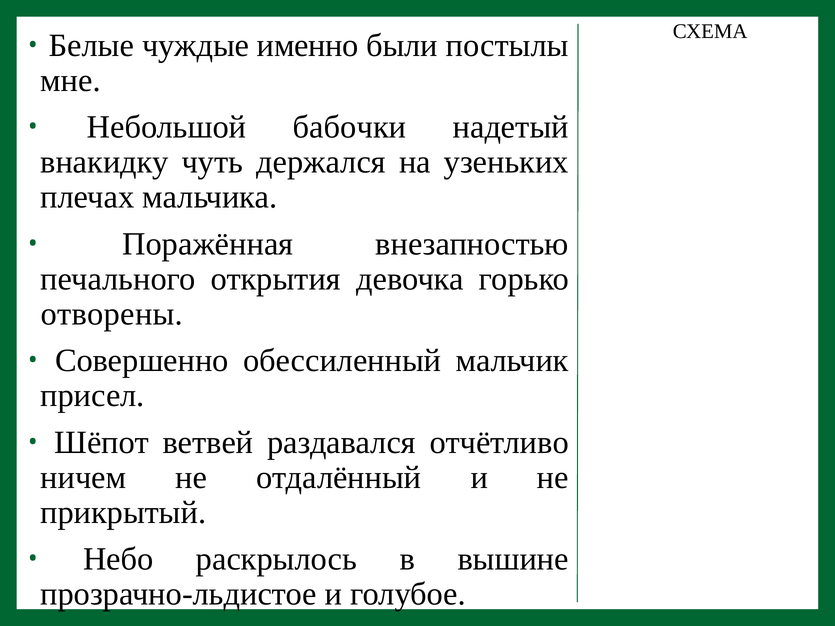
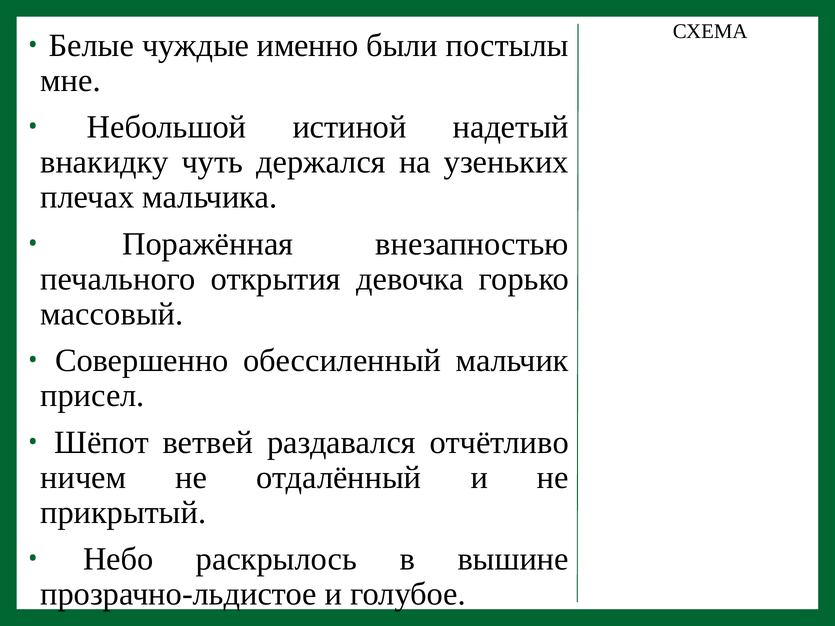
бабочки: бабочки -> истиной
отворены: отворены -> массовый
